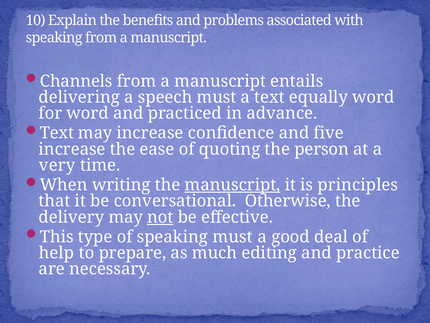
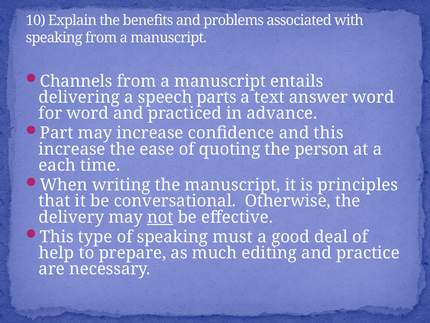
speech must: must -> parts
equally: equally -> answer
Text at (57, 133): Text -> Part
and five: five -> this
very: very -> each
manuscript at (233, 185) underline: present -> none
